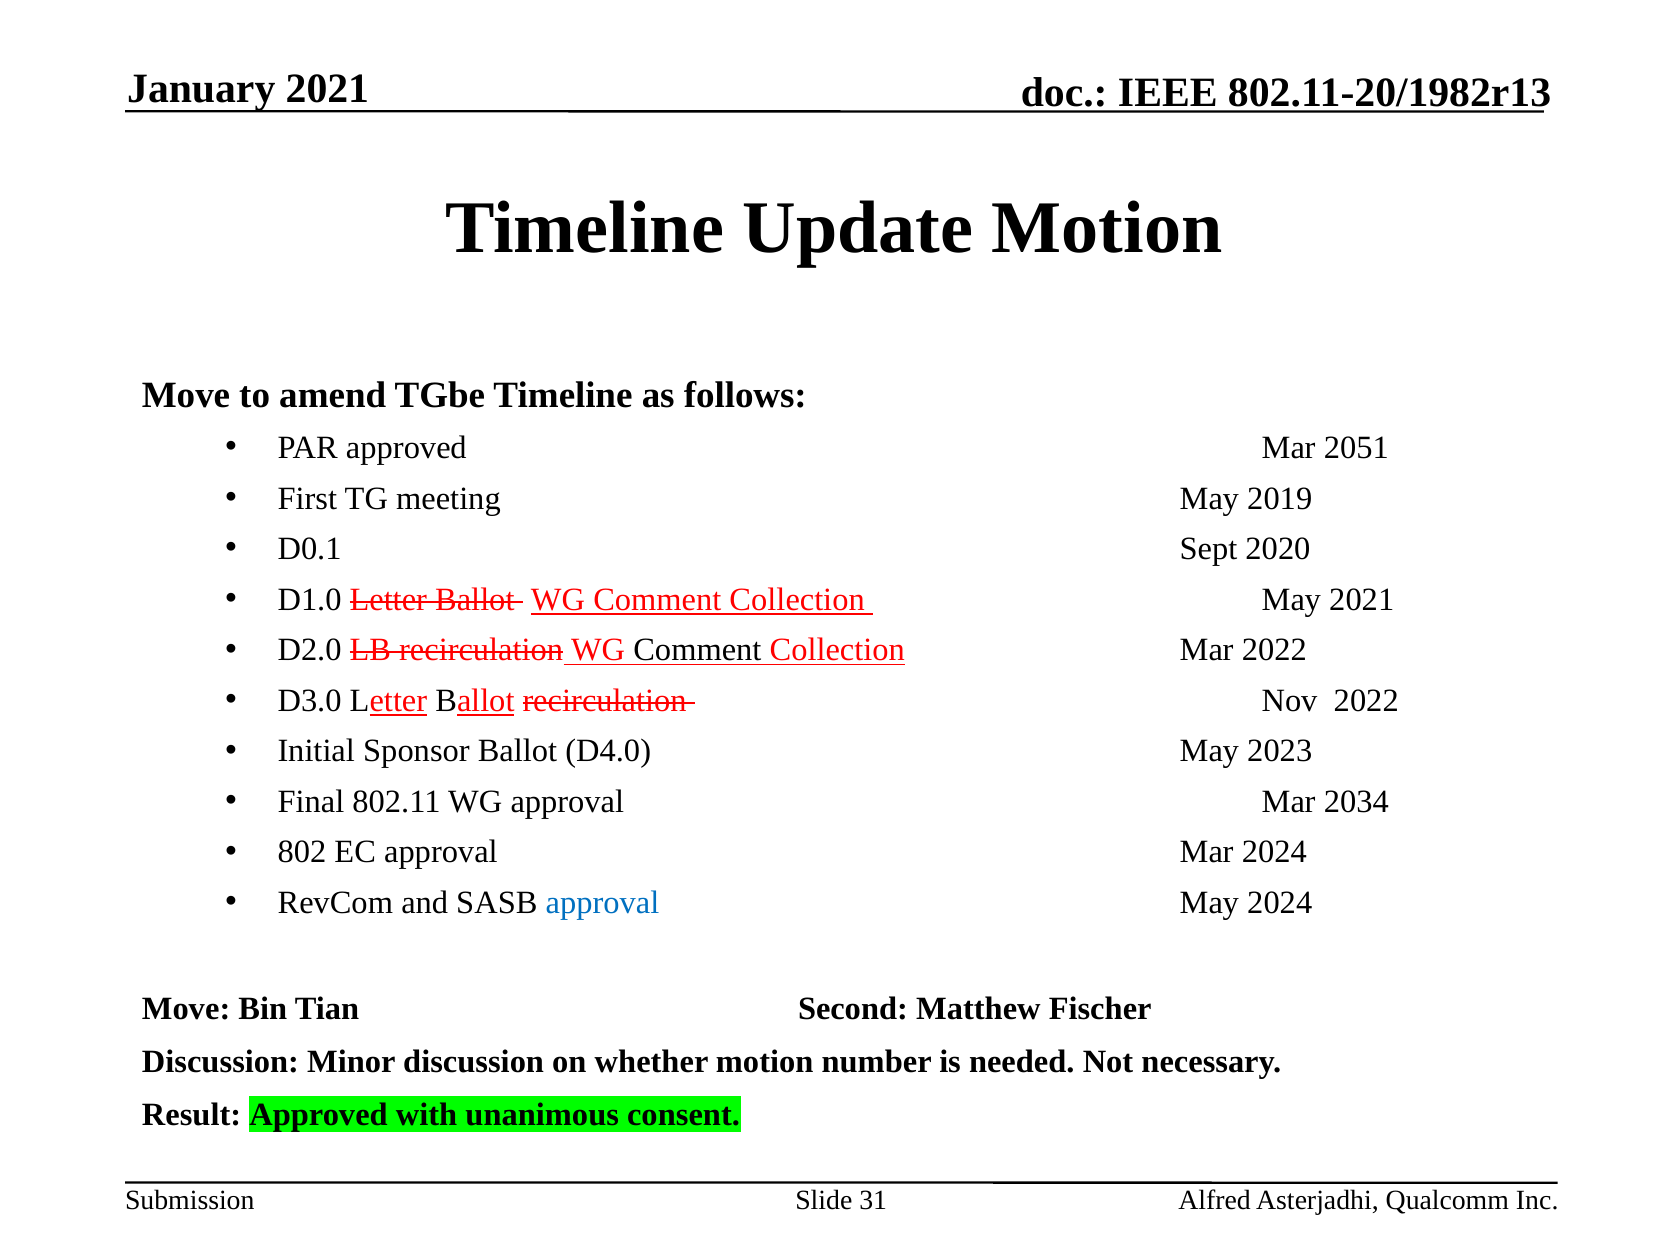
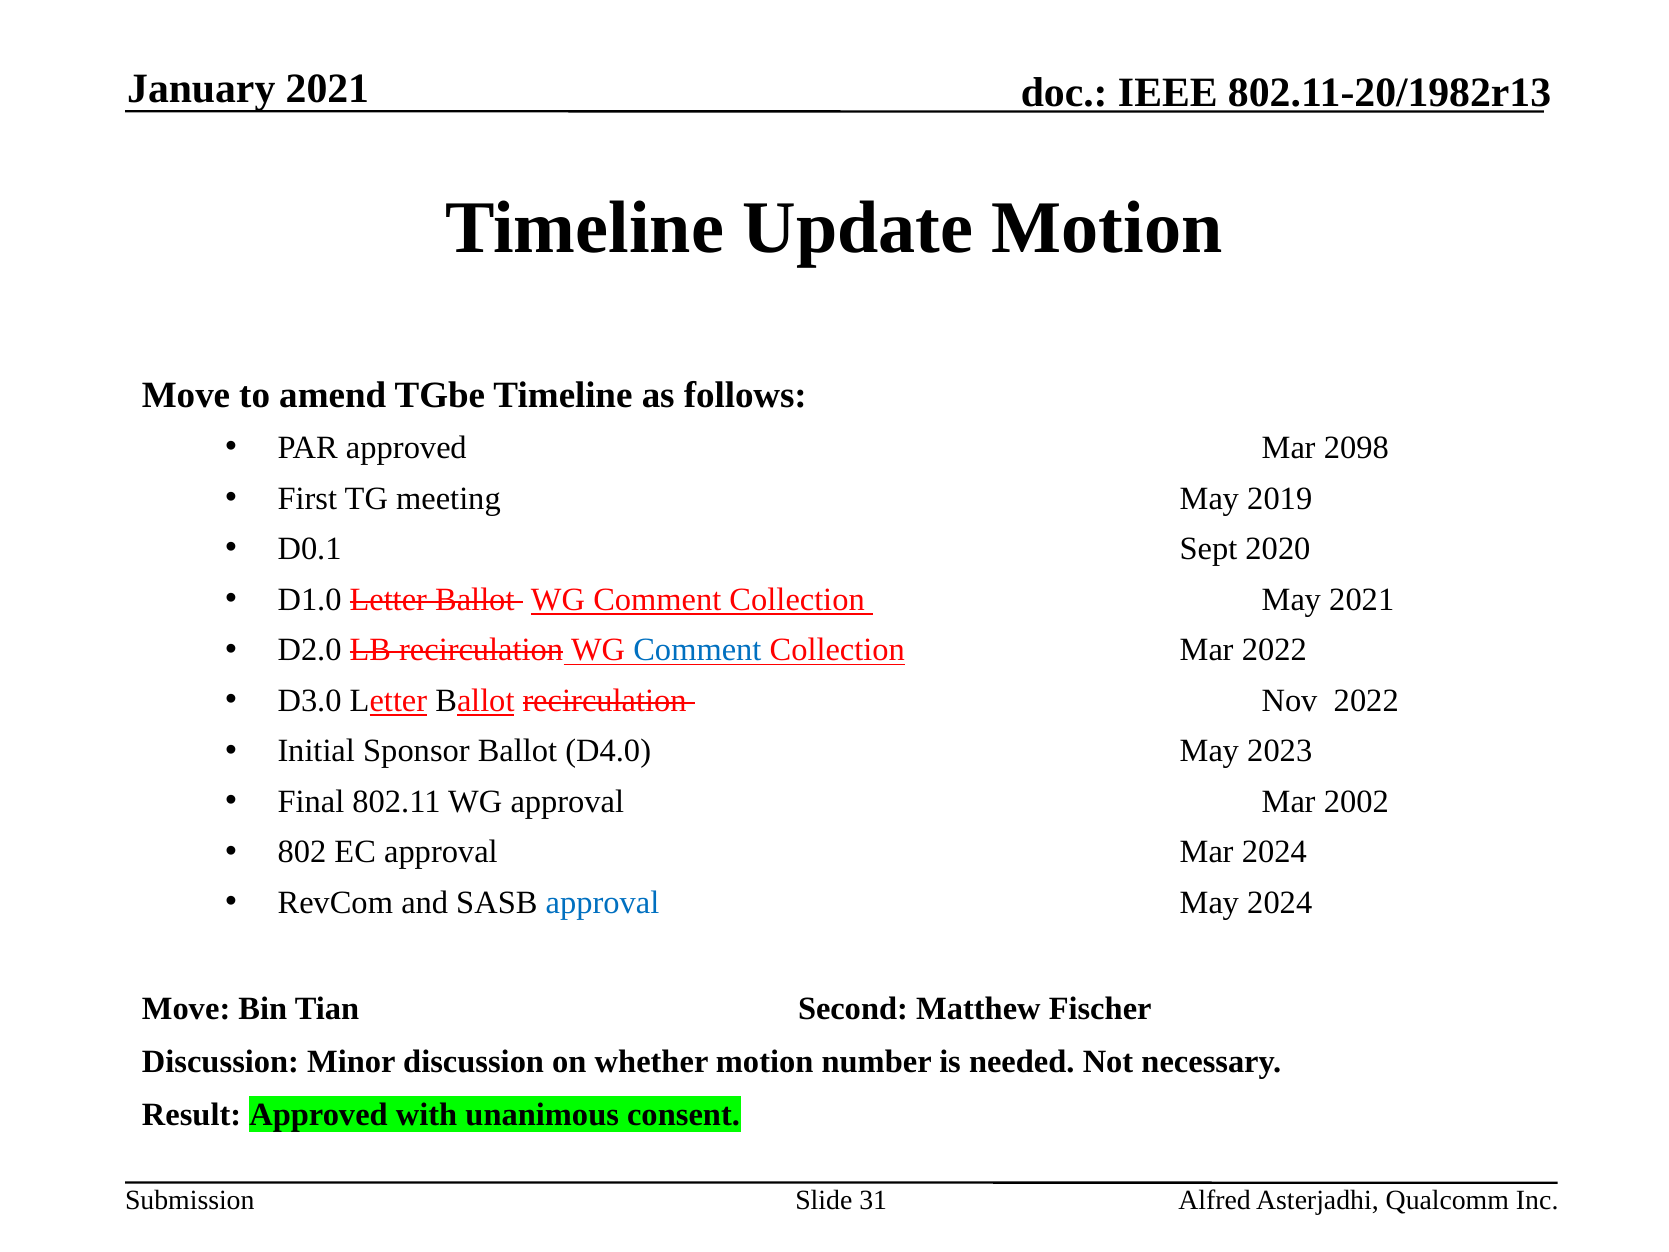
2051: 2051 -> 2098
Comment at (697, 650) colour: black -> blue
2034: 2034 -> 2002
